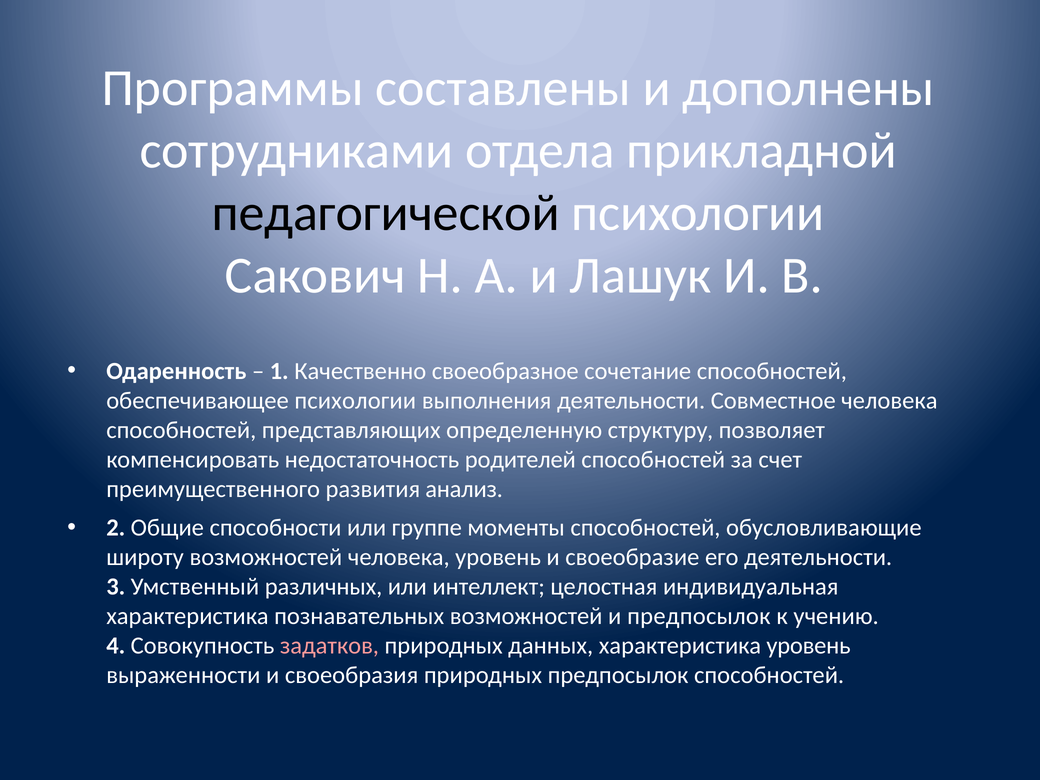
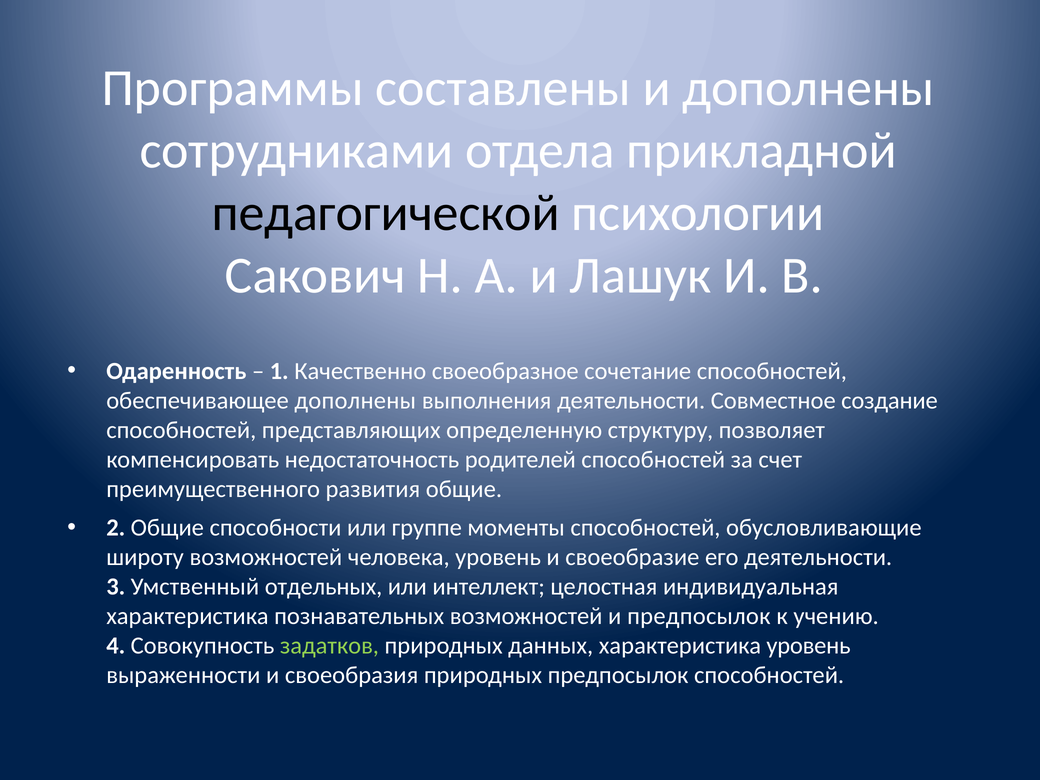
обеспечивающее психологии: психологии -> дополнены
Совместное человека: человека -> создание
развития анализ: анализ -> общие
различных: различных -> отдельных
задатков colour: pink -> light green
